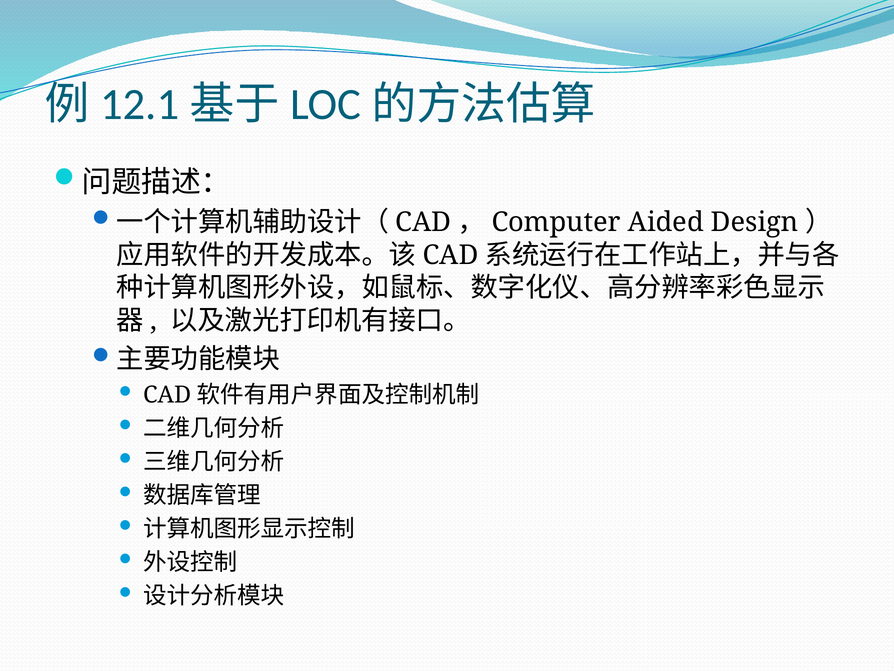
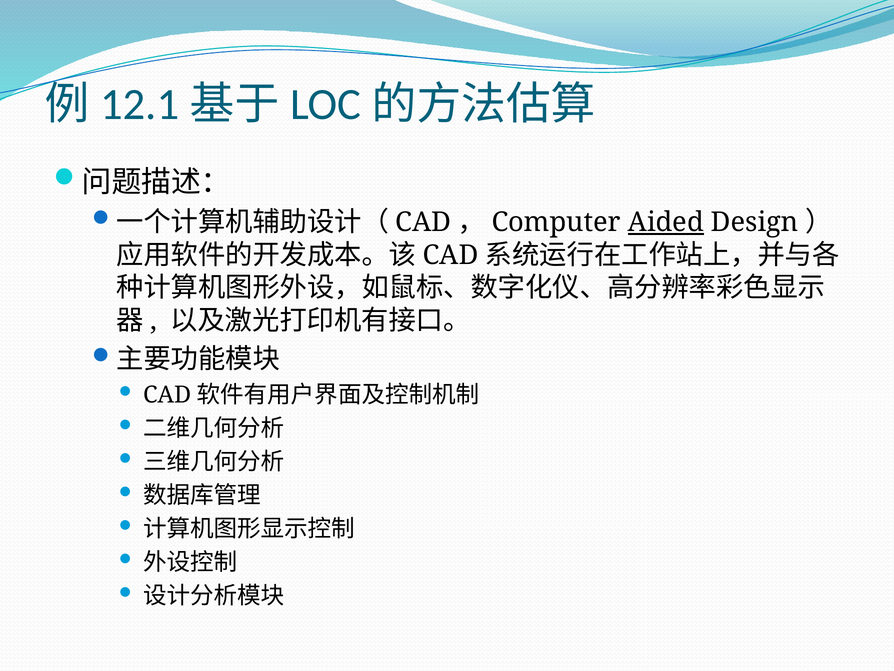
Aided underline: none -> present
